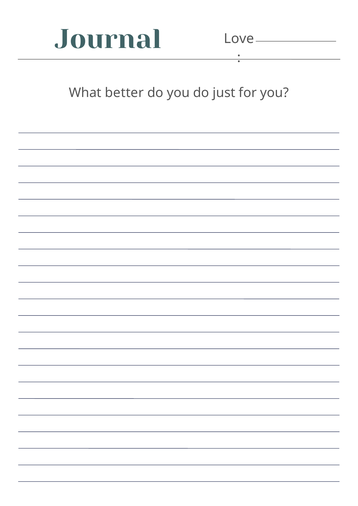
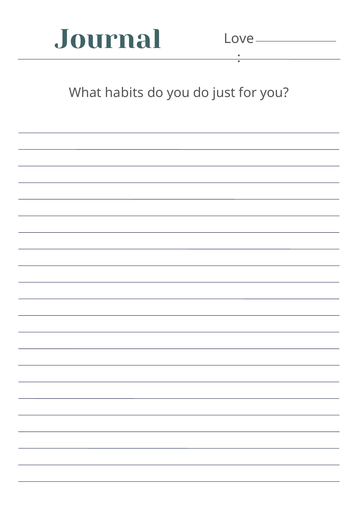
better: better -> habits
